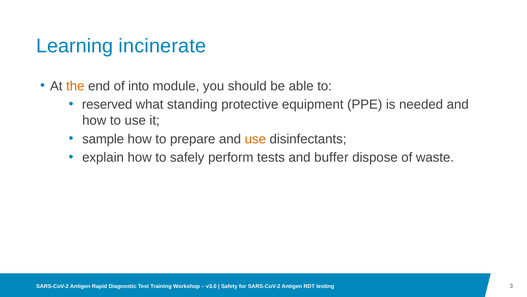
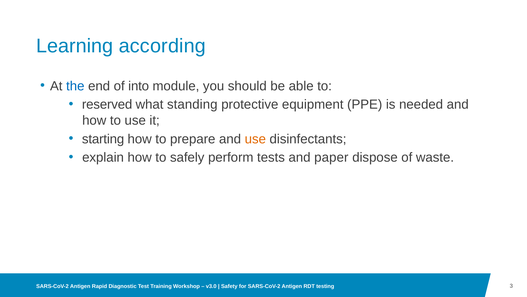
incinerate: incinerate -> according
the colour: orange -> blue
sample: sample -> starting
buffer: buffer -> paper
